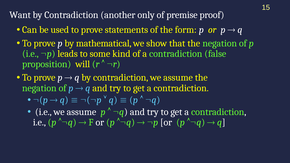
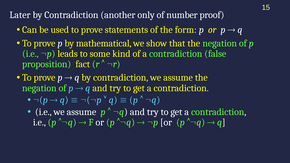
Want: Want -> Later
premise: premise -> number
will: will -> fact
